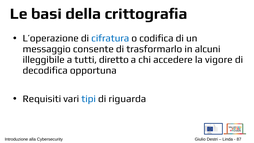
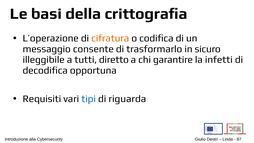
cifratura colour: blue -> orange
alcuni: alcuni -> sicuro
accedere: accedere -> garantire
vigore: vigore -> infetti
